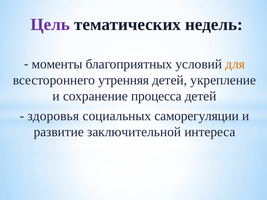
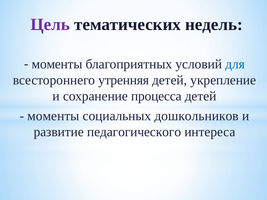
для colour: orange -> blue
здоровья at (53, 116): здоровья -> моменты
саморегуляции: саморегуляции -> дошкольников
заключительной: заключительной -> педагогического
